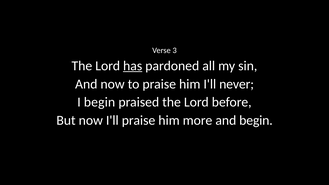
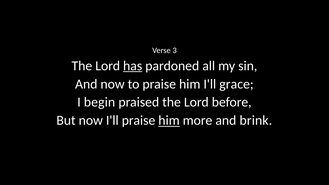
never: never -> grace
him at (169, 120) underline: none -> present
and begin: begin -> brink
